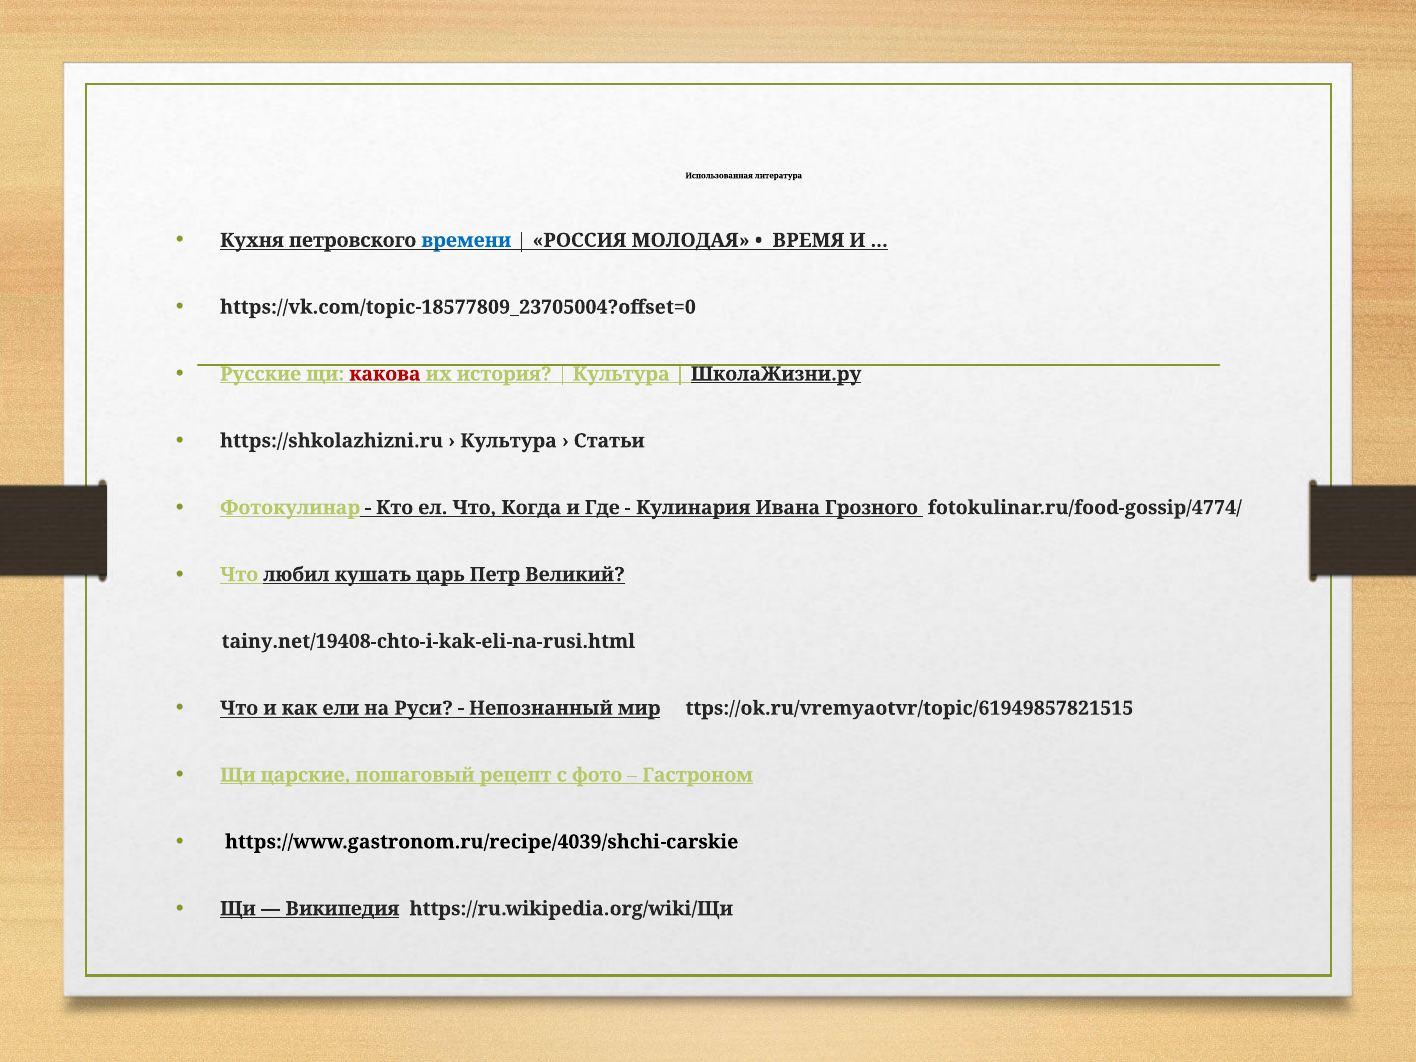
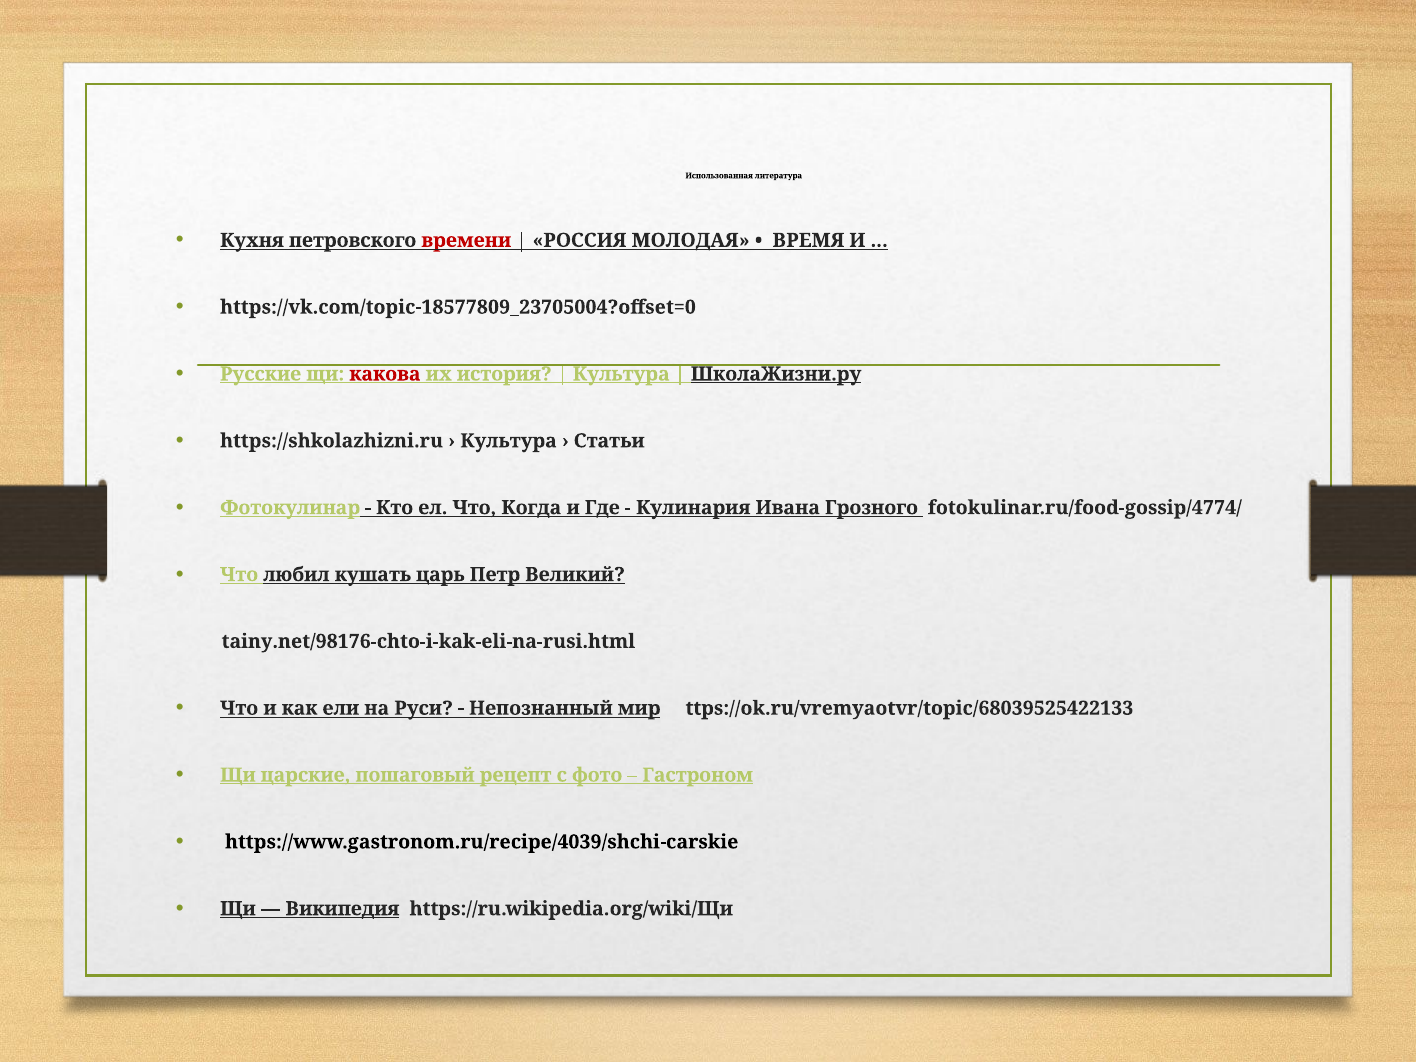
времени colour: blue -> red
tainy.net/19408-chto-i-kak-eli-na-rusi.html: tainy.net/19408-chto-i-kak-eli-na-rusi.html -> tainy.net/98176-chto-i-kak-eli-na-rusi.html
ttps://ok.ru/vremyaotvr/topic/61949857821515: ttps://ok.ru/vremyaotvr/topic/61949857821515 -> ttps://ok.ru/vremyaotvr/topic/68039525422133
